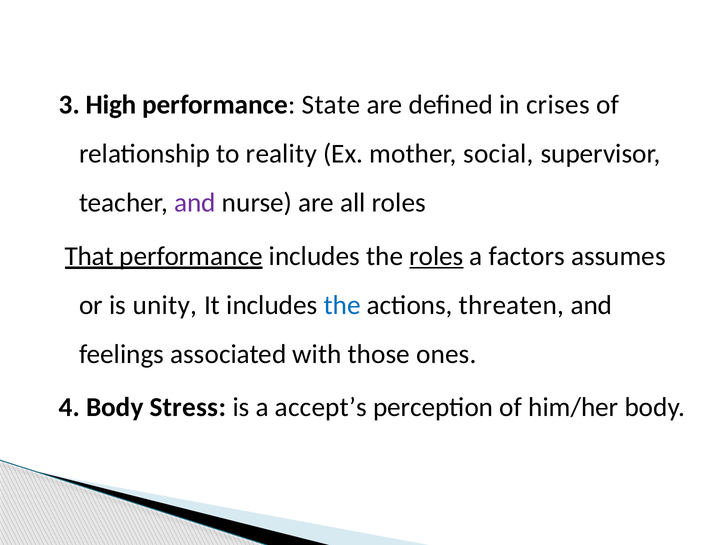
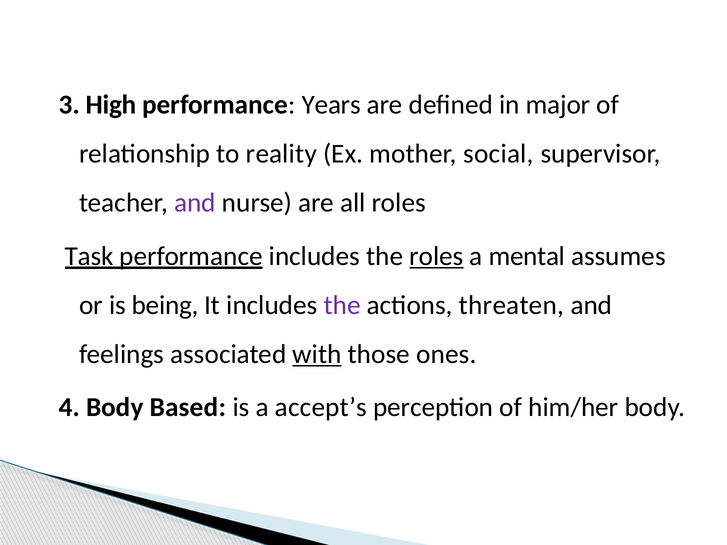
State: State -> Years
crises: crises -> major
That: That -> Task
factors: factors -> mental
unity: unity -> being
the at (342, 305) colour: blue -> purple
with underline: none -> present
Stress: Stress -> Based
